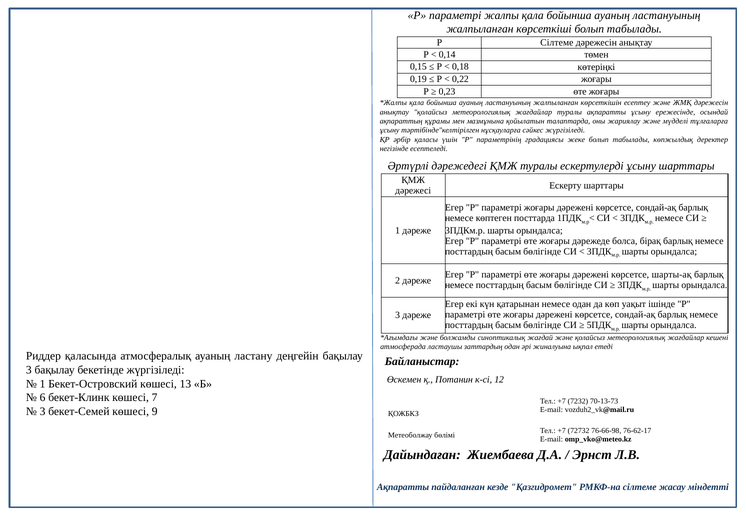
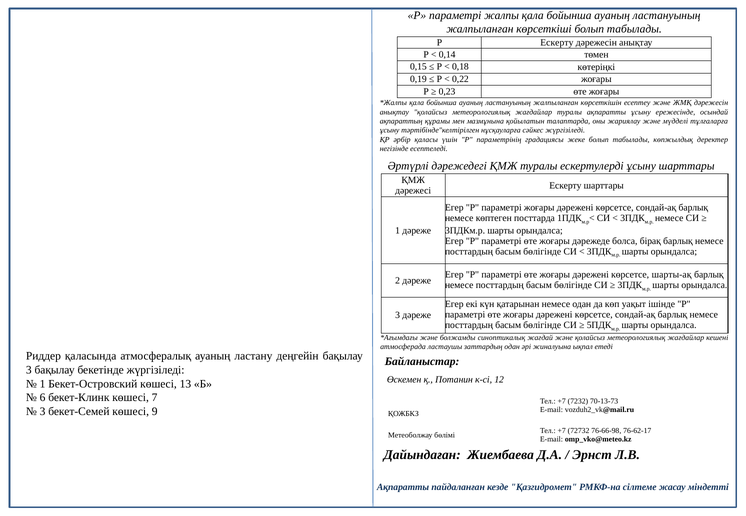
Р Сілтеме: Сілтеме -> Ескерту
